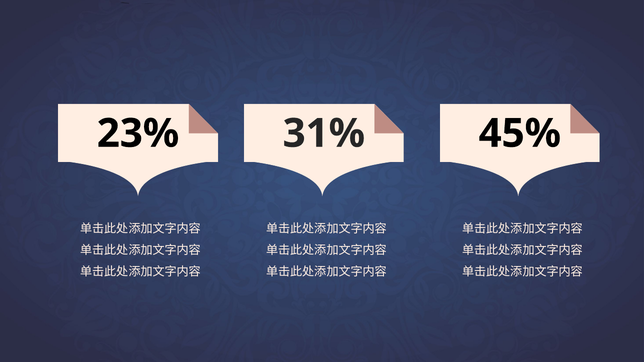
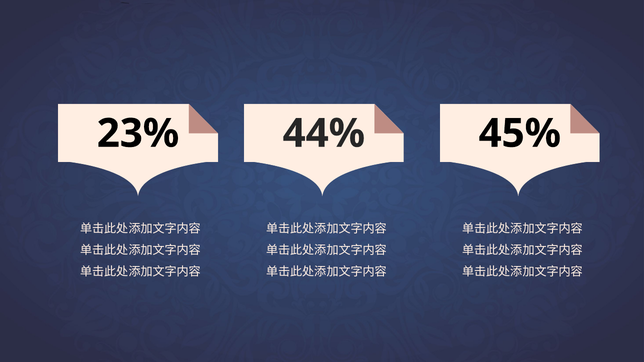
31%: 31% -> 44%
